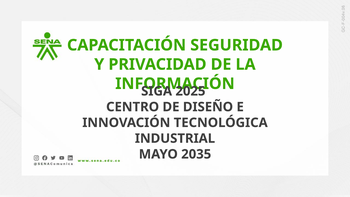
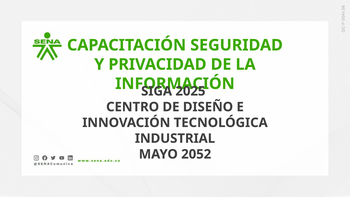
2035: 2035 -> 2052
